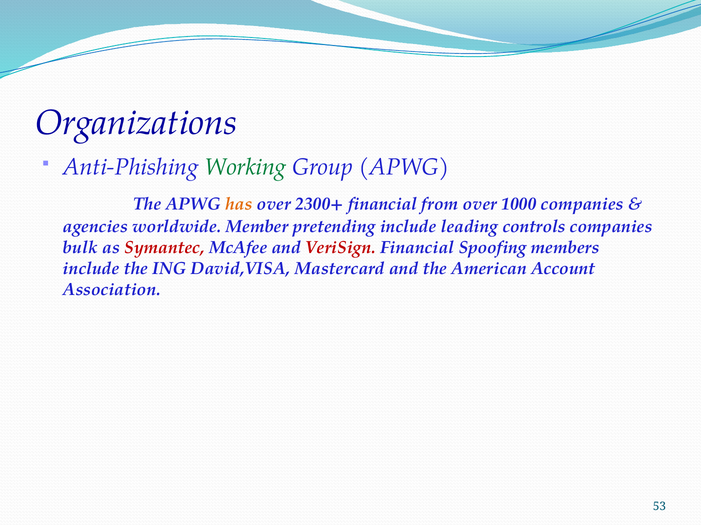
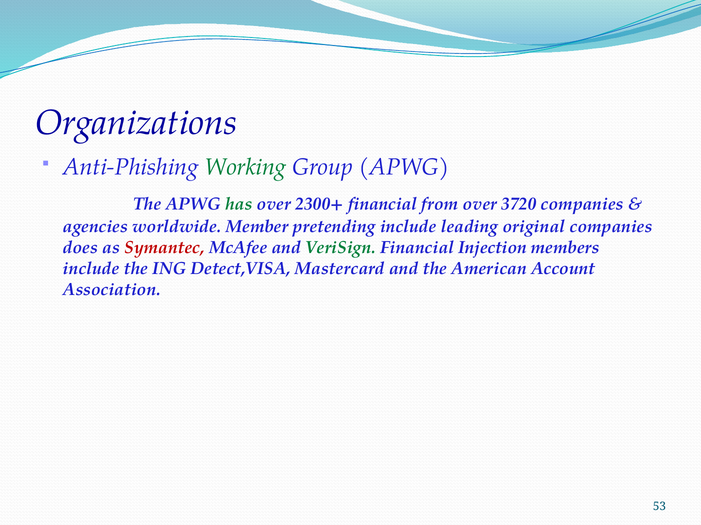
has colour: orange -> green
1000: 1000 -> 3720
controls: controls -> original
bulk: bulk -> does
VeriSign colour: red -> green
Spoofing: Spoofing -> Injection
David,VISA: David,VISA -> Detect,VISA
